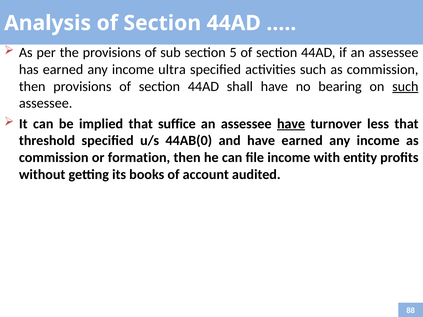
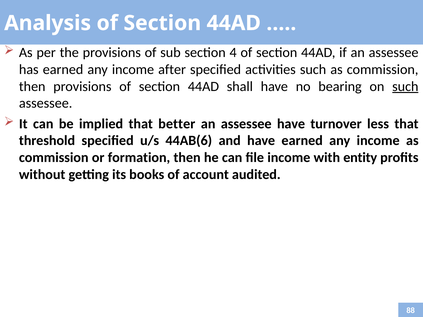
5: 5 -> 4
ultra: ultra -> after
suffice: suffice -> better
have at (291, 124) underline: present -> none
44AB(0: 44AB(0 -> 44AB(6
